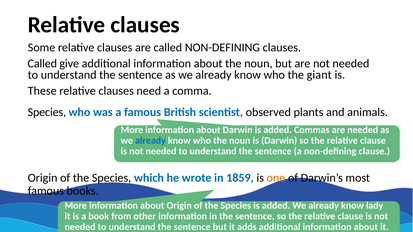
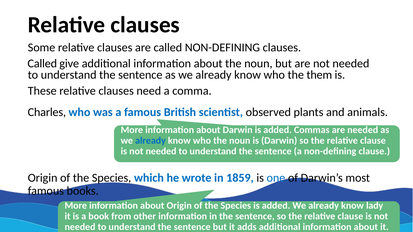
giant: giant -> them
Species at (47, 112): Species -> Charles
one colour: orange -> blue
